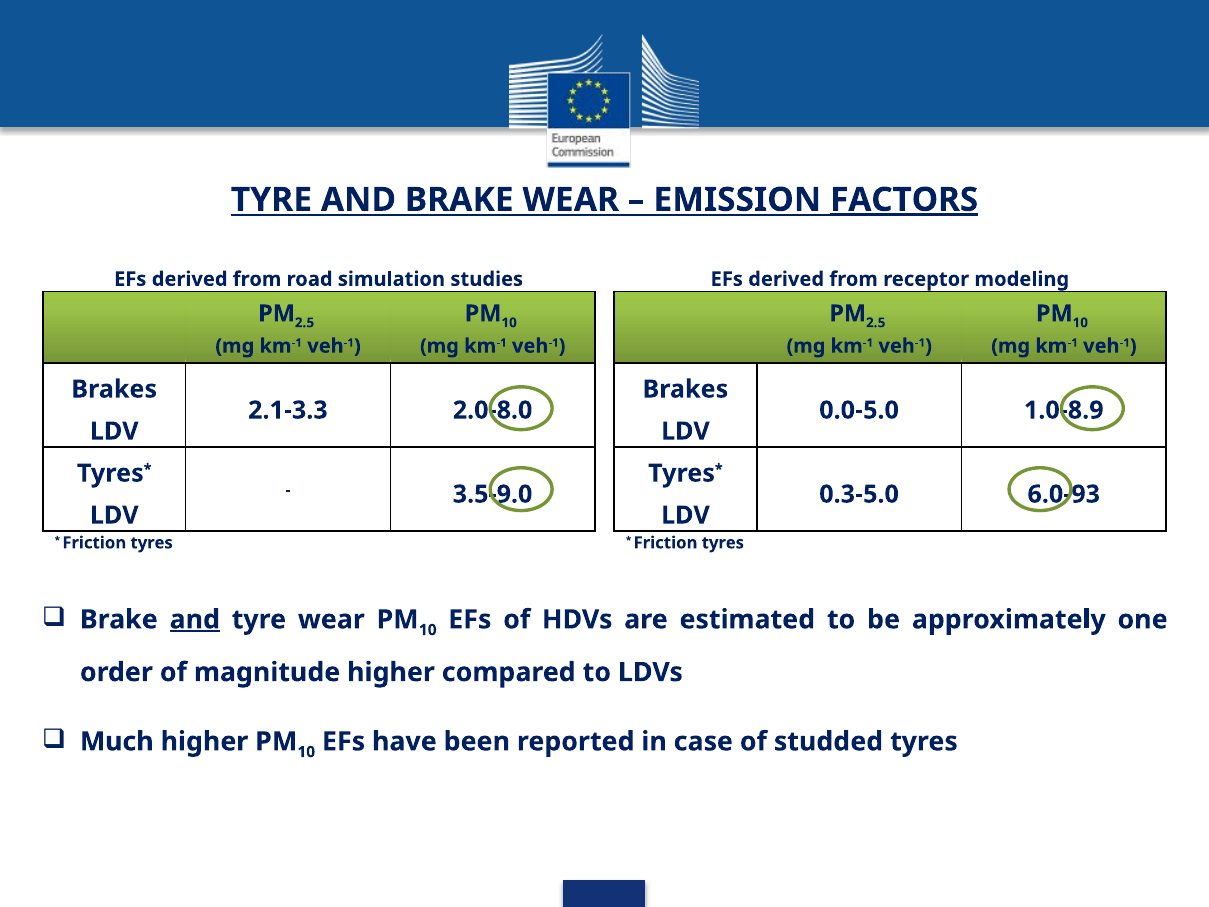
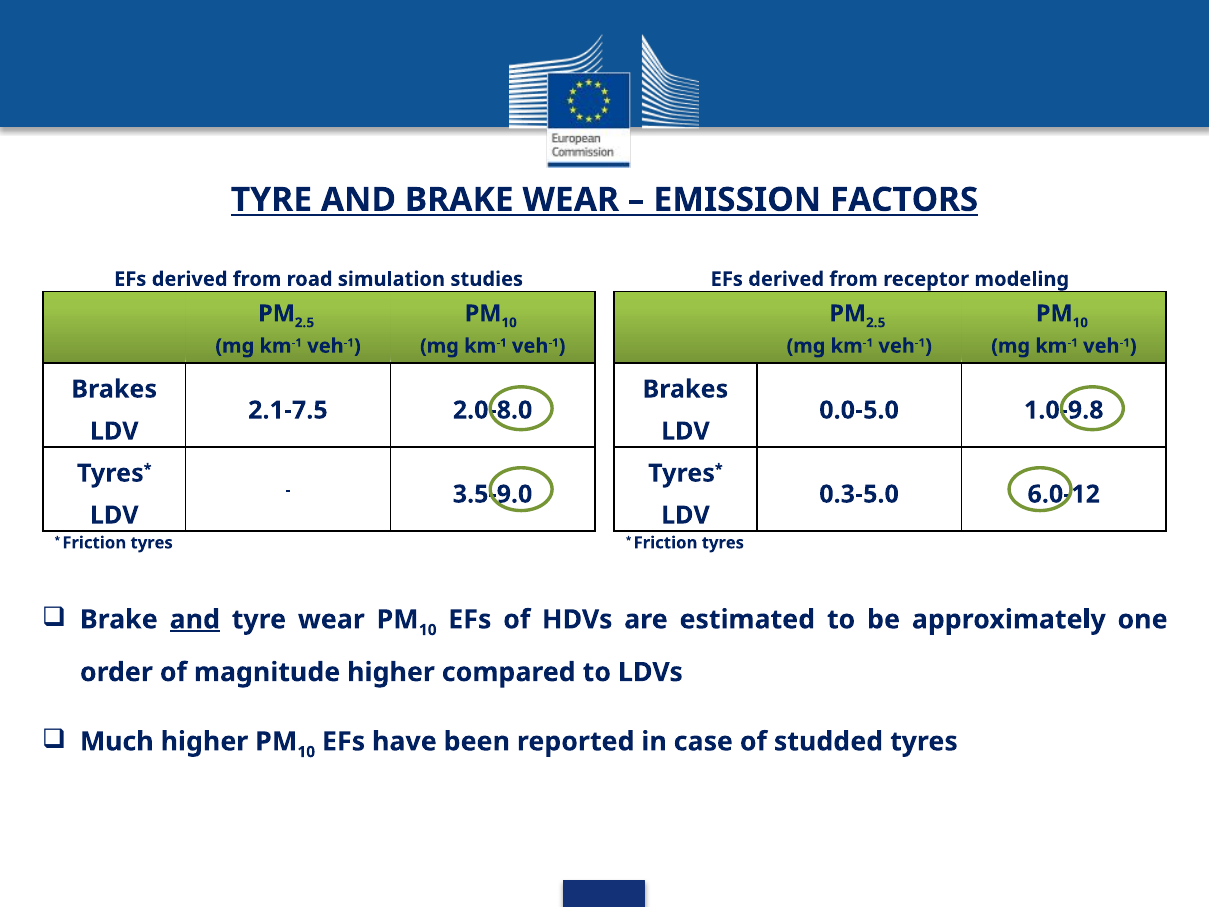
FACTORS underline: present -> none
2.1-3.3: 2.1-3.3 -> 2.1-7.5
1.0-8.9: 1.0-8.9 -> 1.0-9.8
6.0-93: 6.0-93 -> 6.0-12
